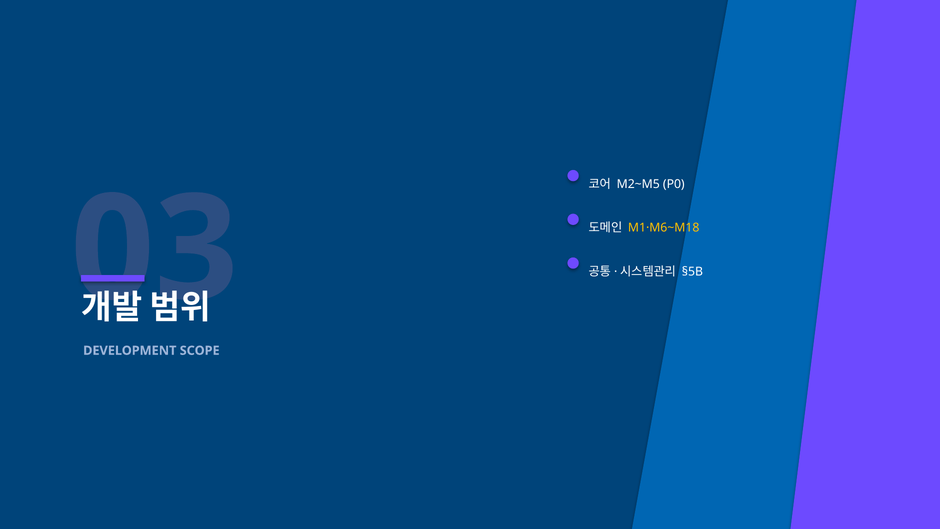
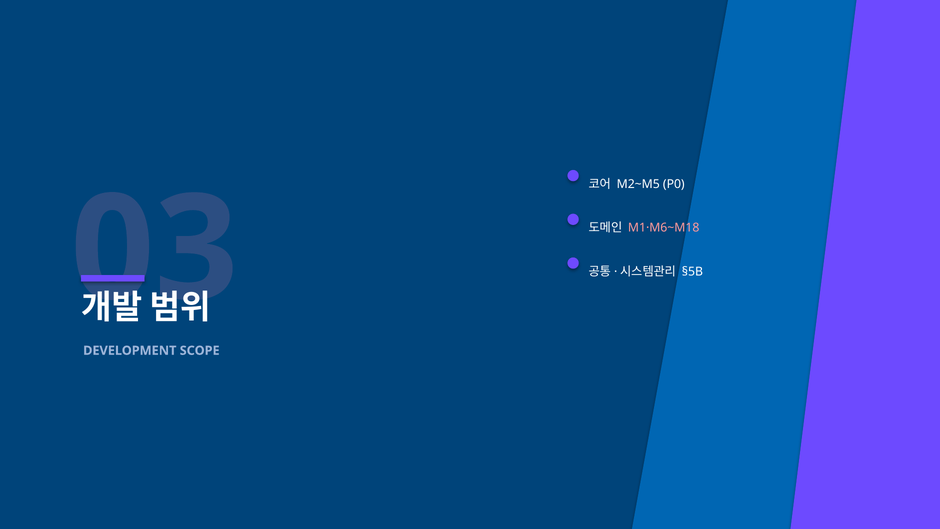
M1·M6~M18 colour: yellow -> pink
